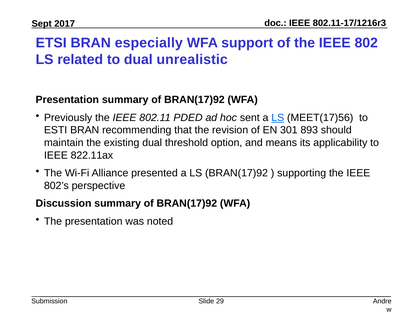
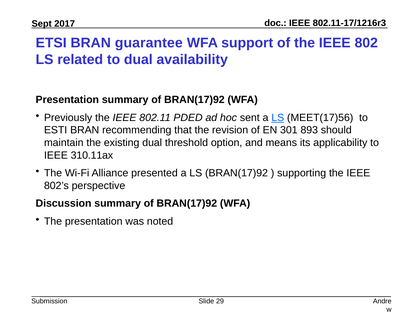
especially: especially -> guarantee
unrealistic: unrealistic -> availability
822.11ax: 822.11ax -> 310.11ax
